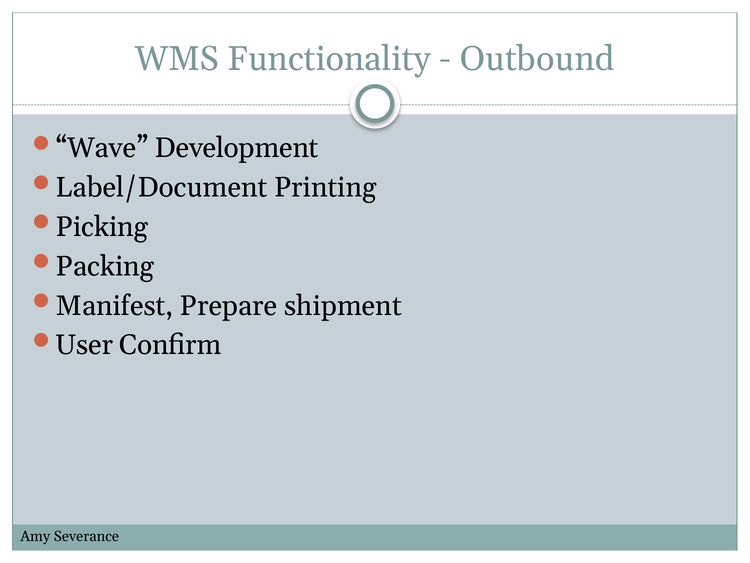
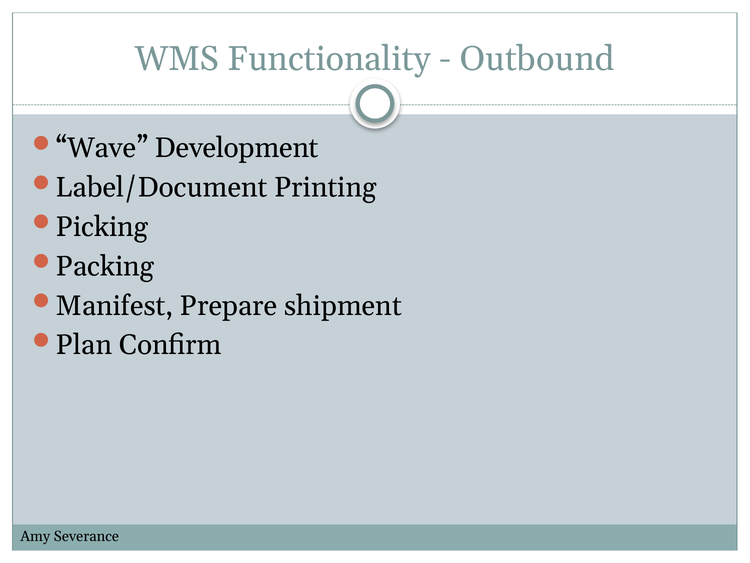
User: User -> Plan
